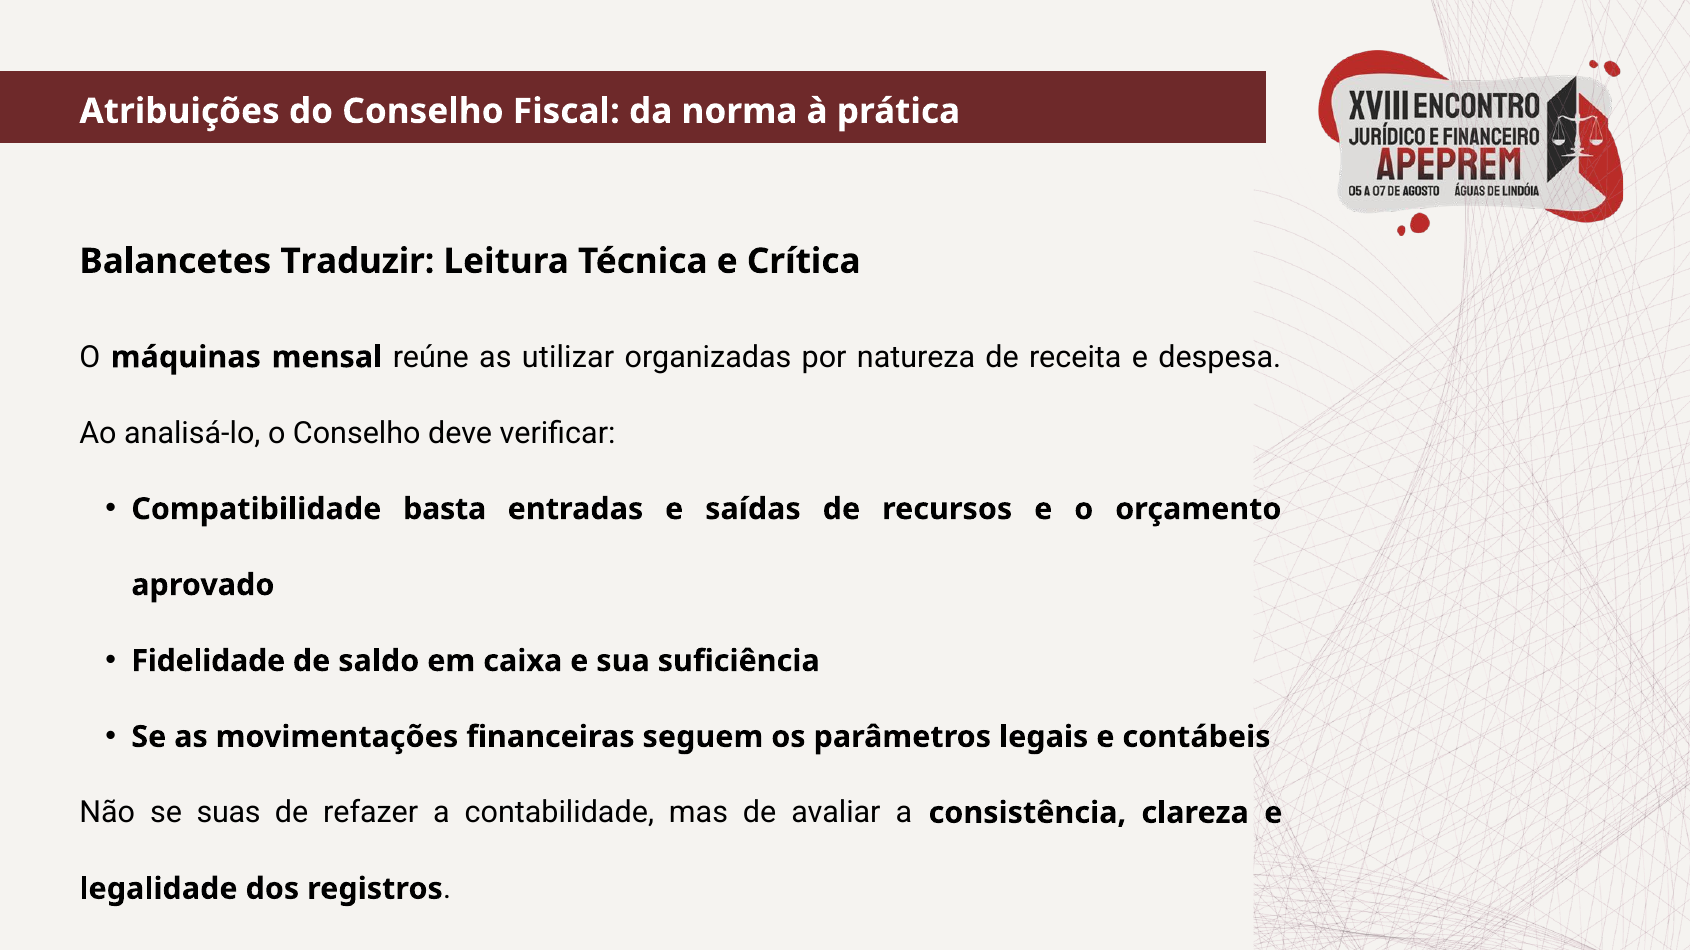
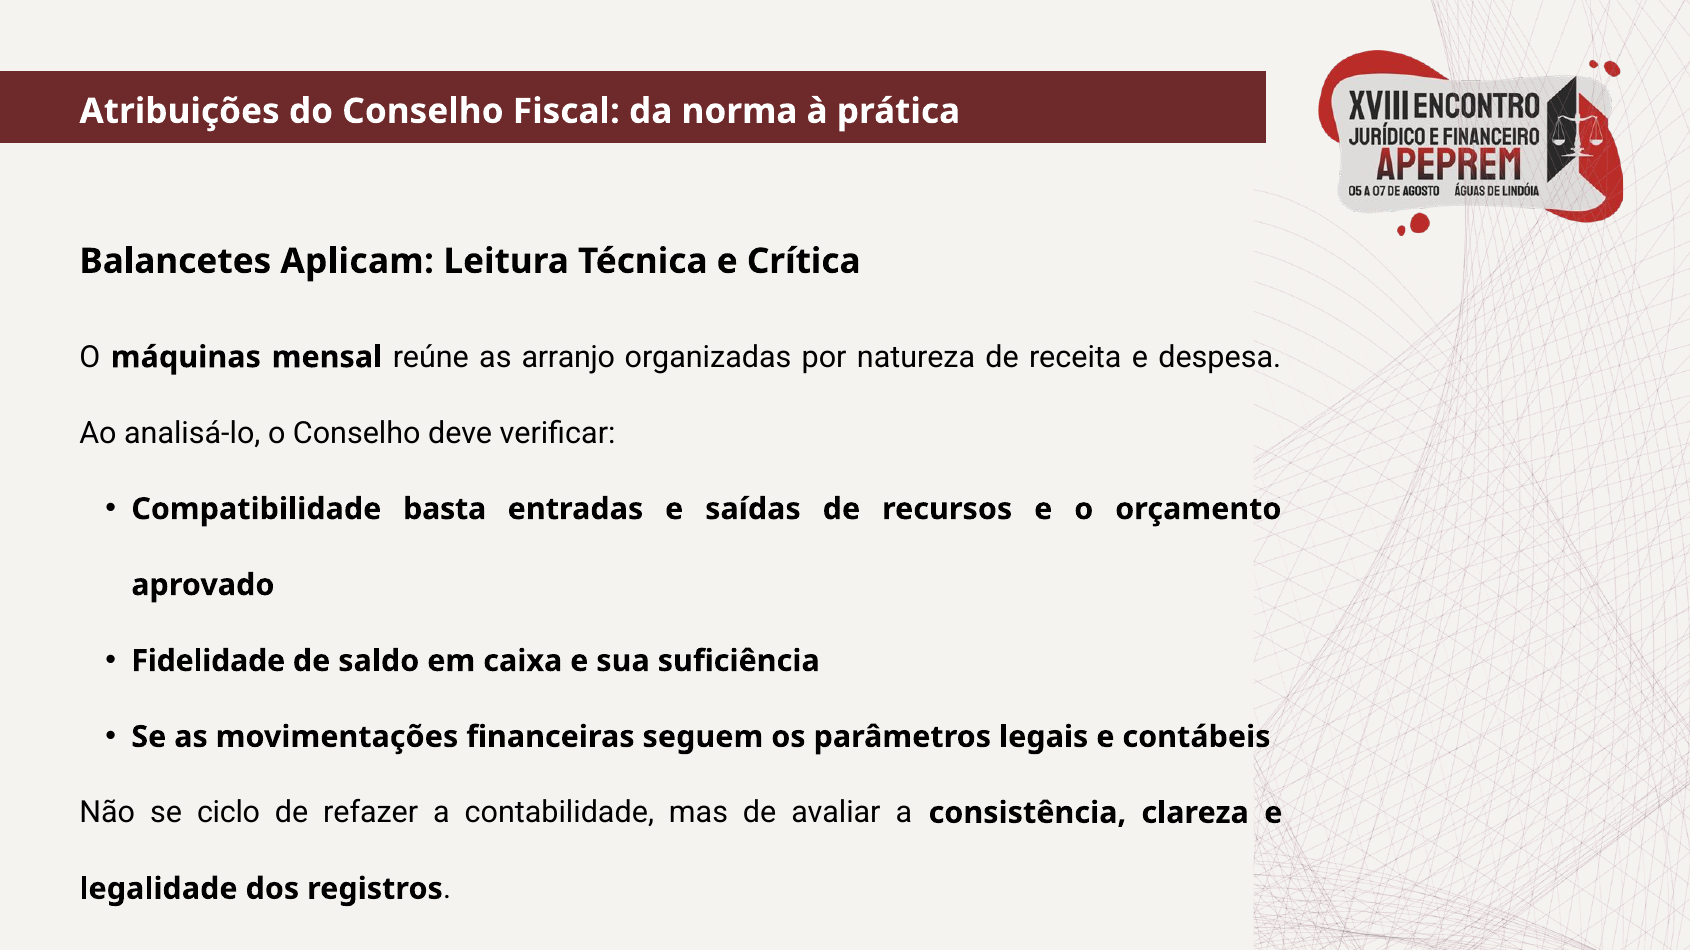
Traduzir: Traduzir -> Aplicam
utilizar: utilizar -> arranjo
suas: suas -> ciclo
